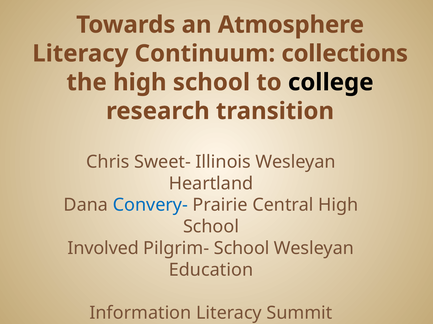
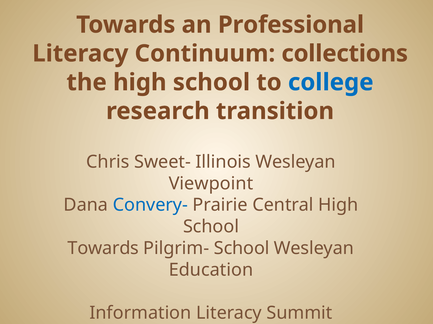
Atmosphere: Atmosphere -> Professional
college colour: black -> blue
Heartland: Heartland -> Viewpoint
Involved at (103, 249): Involved -> Towards
